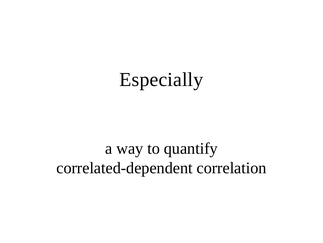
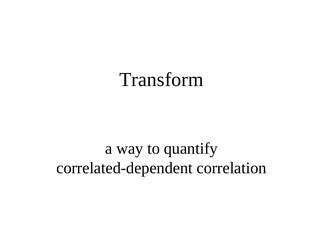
Especially: Especially -> Transform
